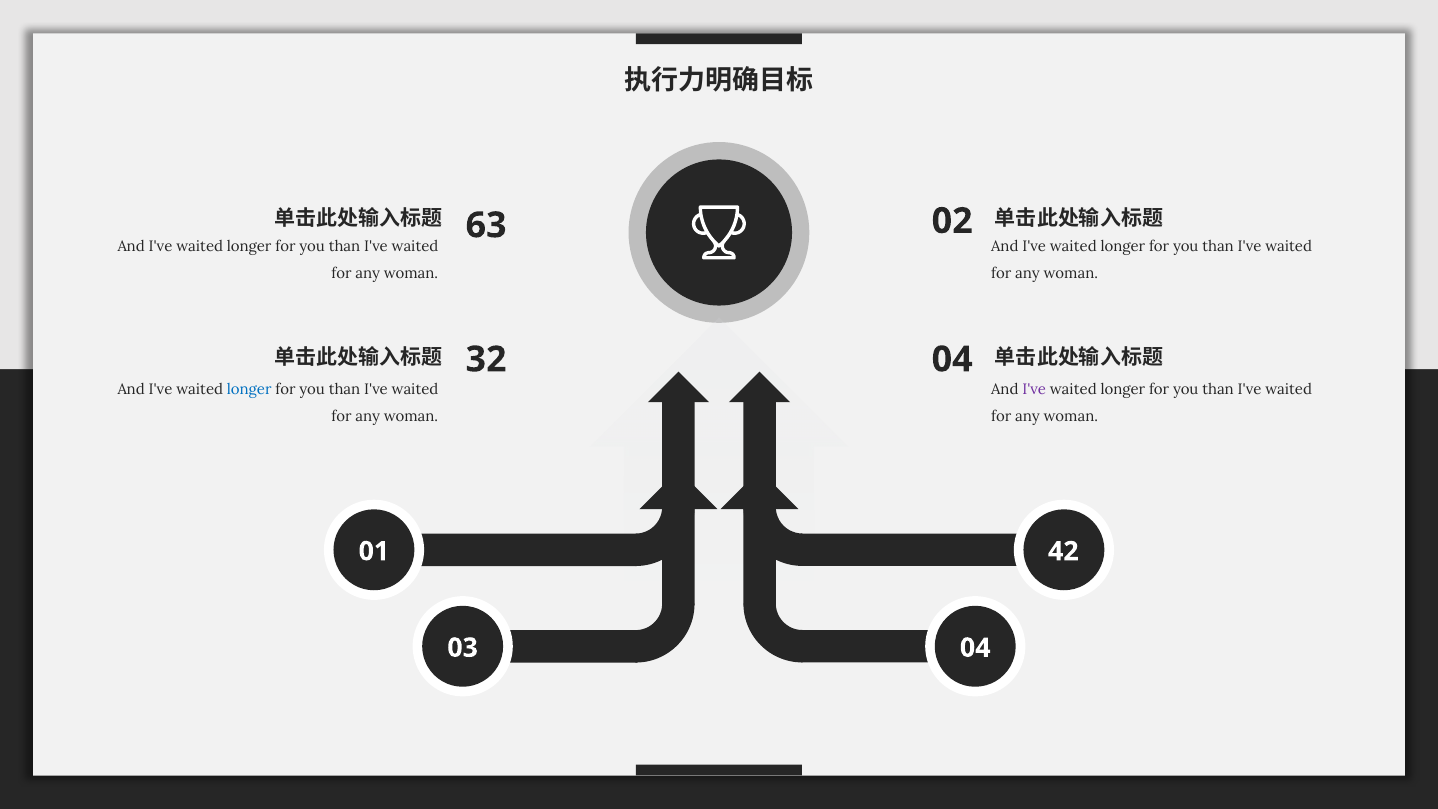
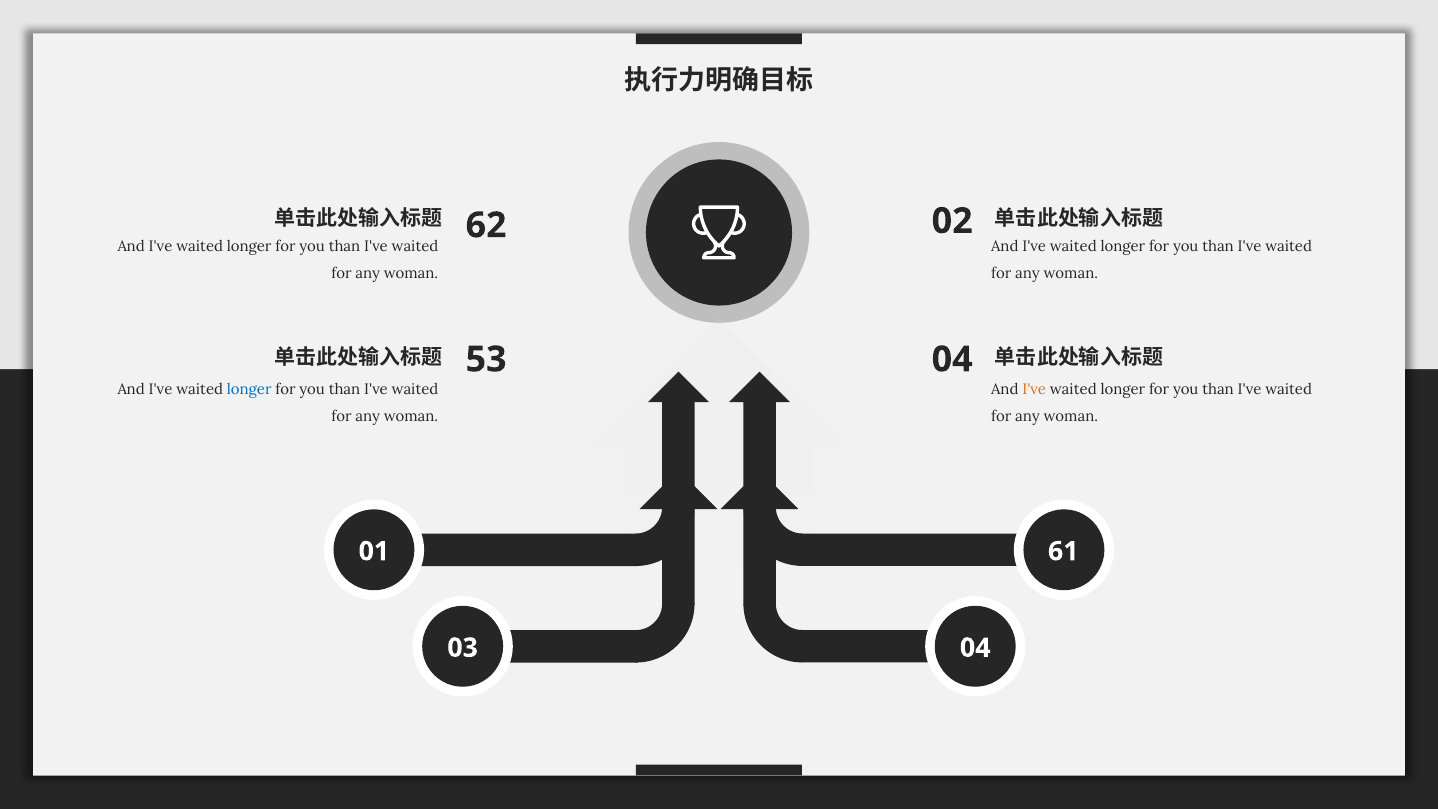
63: 63 -> 62
32: 32 -> 53
I've at (1034, 390) colour: purple -> orange
42: 42 -> 61
